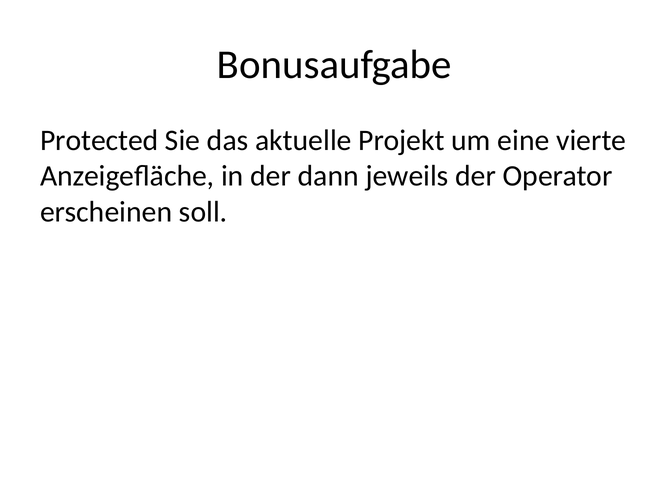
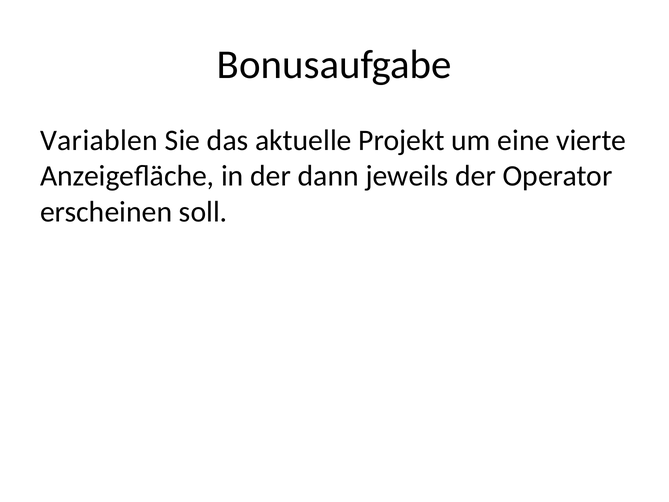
Protected: Protected -> Variablen
